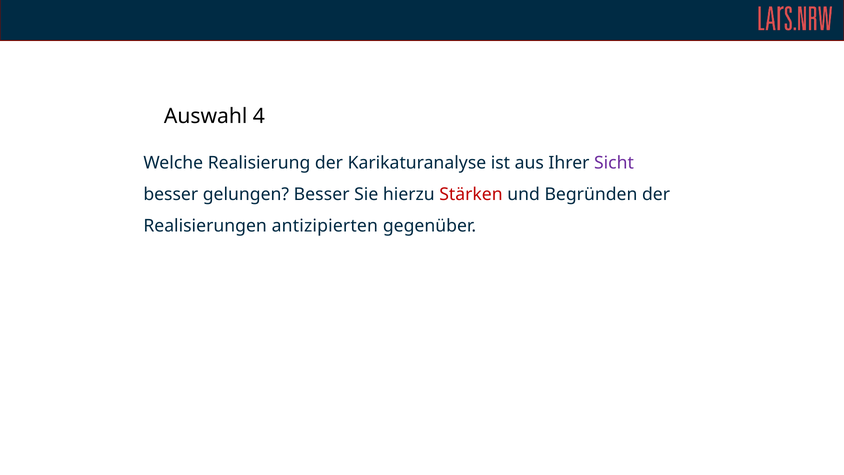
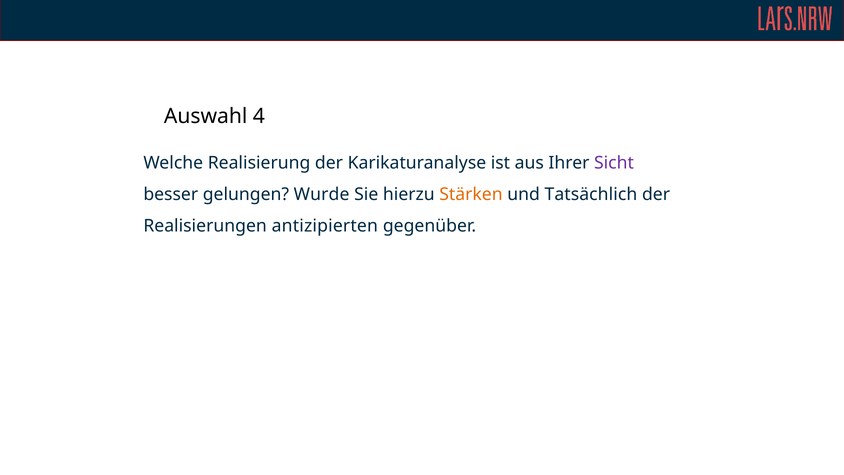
gelungen Besser: Besser -> Wurde
Stärken colour: red -> orange
Begründen: Begründen -> Tatsächlich
